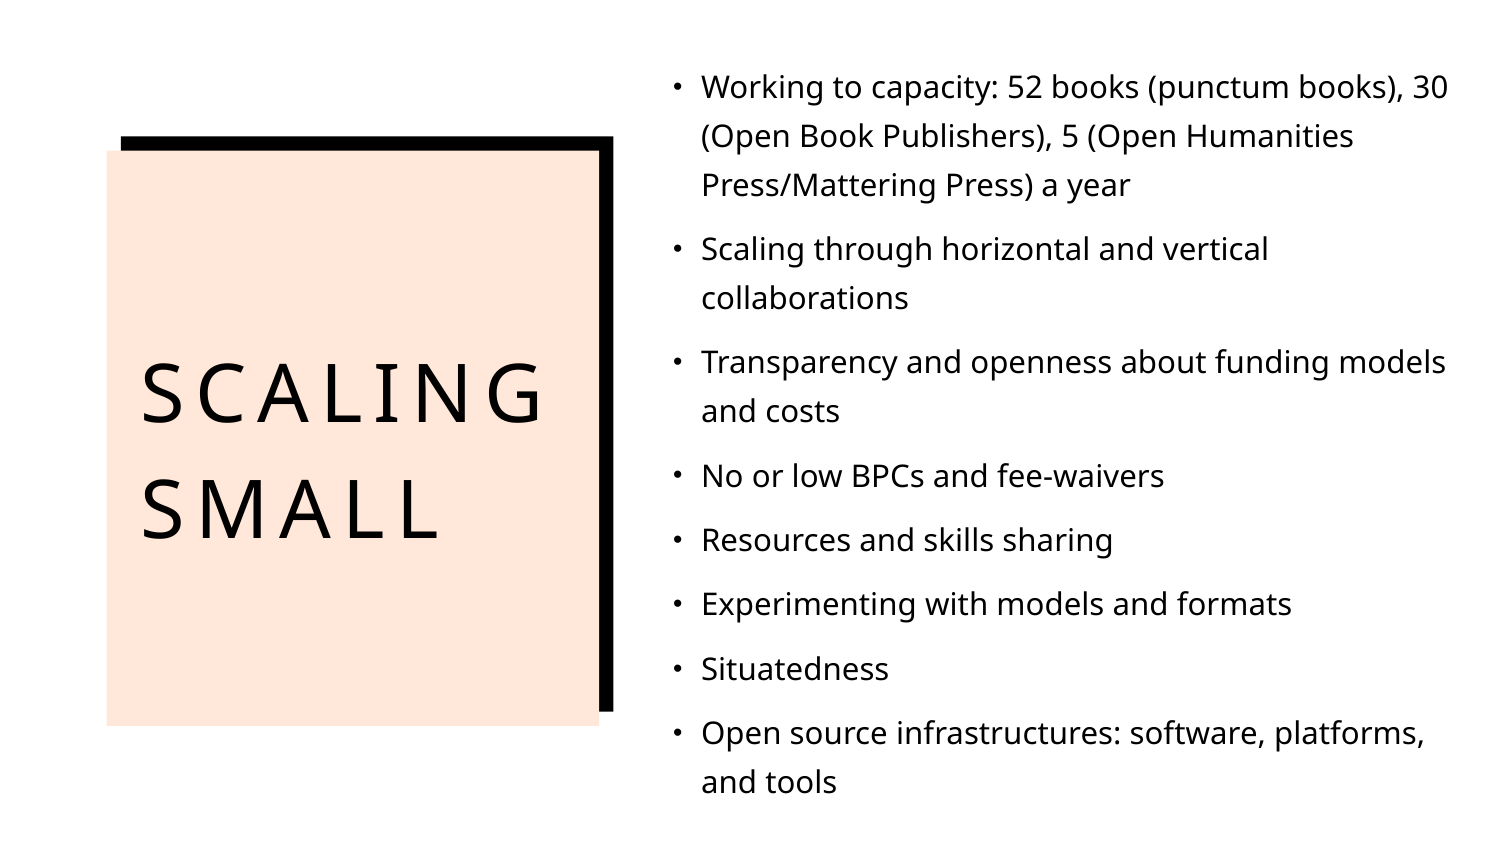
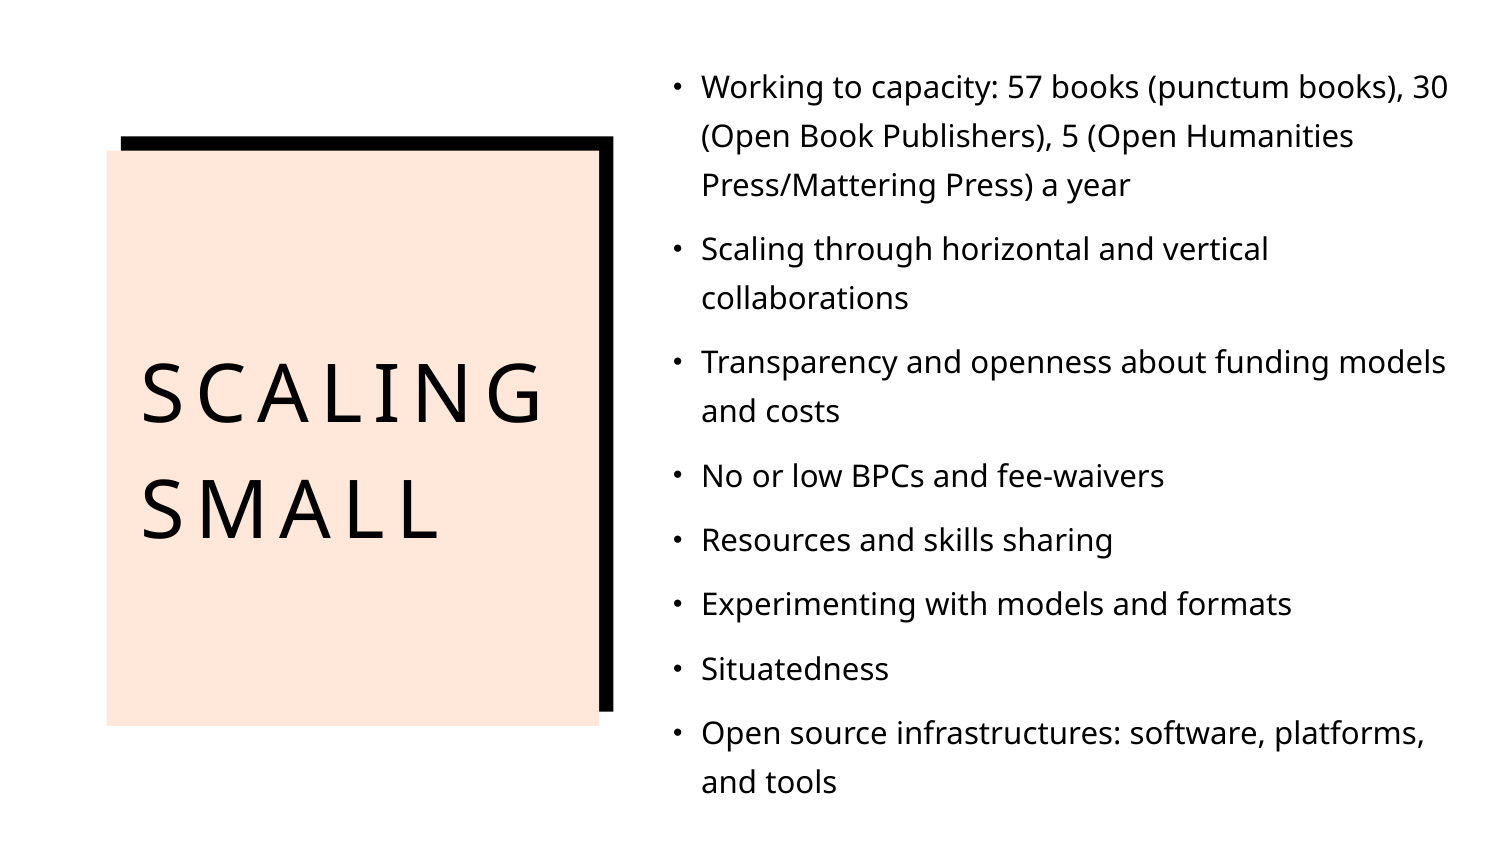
52: 52 -> 57
